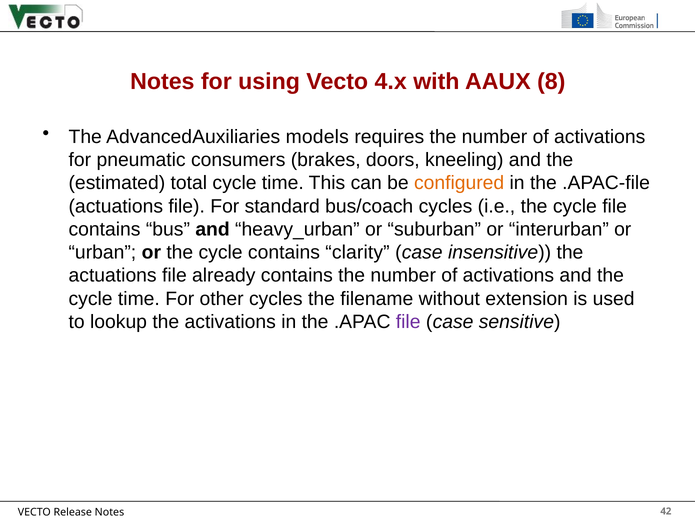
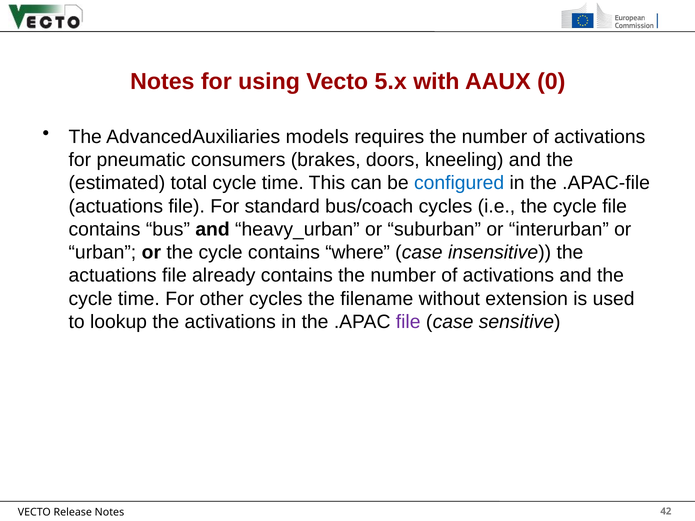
4.x: 4.x -> 5.x
8: 8 -> 0
configured colour: orange -> blue
clarity: clarity -> where
